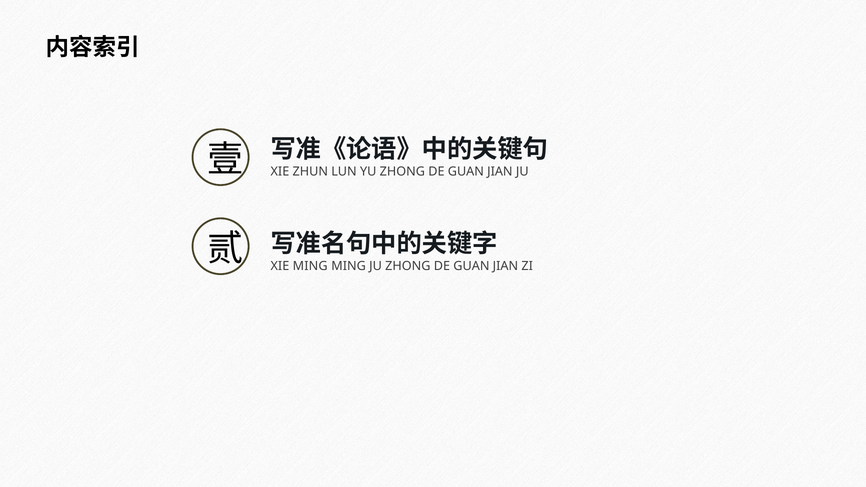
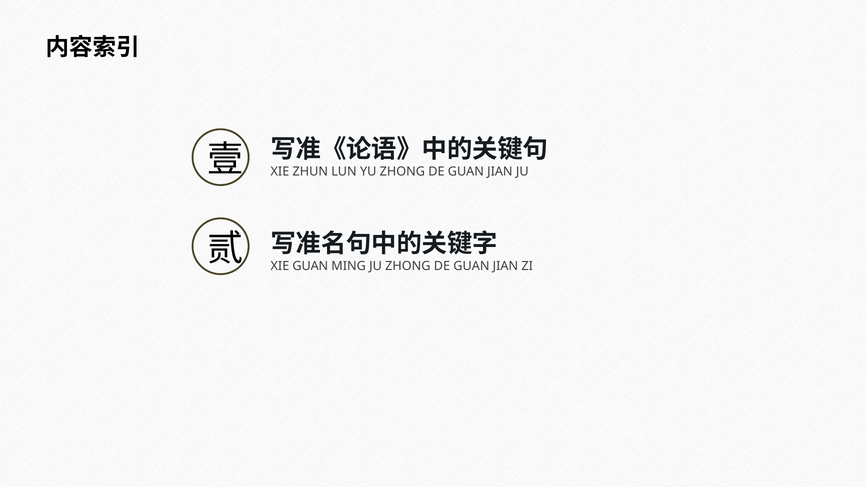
XIE MING: MING -> GUAN
